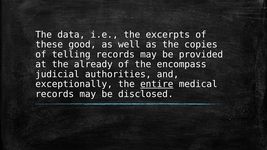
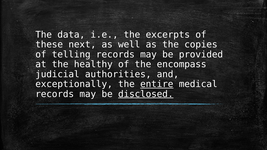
good: good -> next
already: already -> healthy
disclosed underline: none -> present
